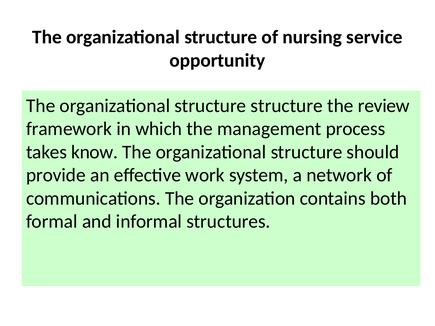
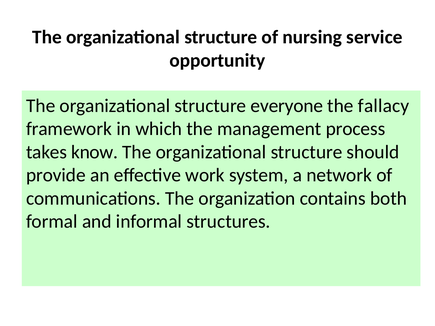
structure structure: structure -> everyone
review: review -> fallacy
